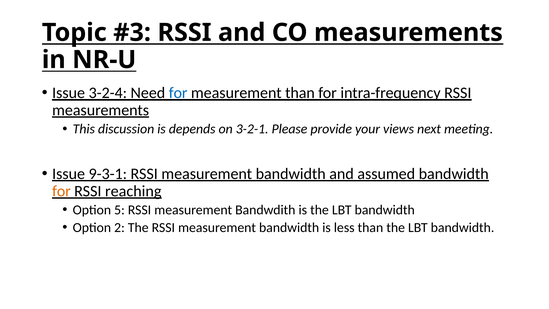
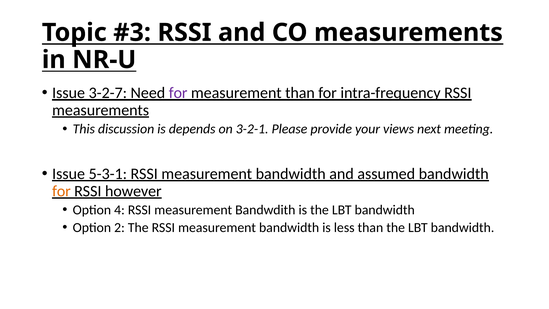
3-2-4: 3-2-4 -> 3-2-7
for at (178, 93) colour: blue -> purple
9-3-1: 9-3-1 -> 5-3-1
reaching: reaching -> however
5: 5 -> 4
